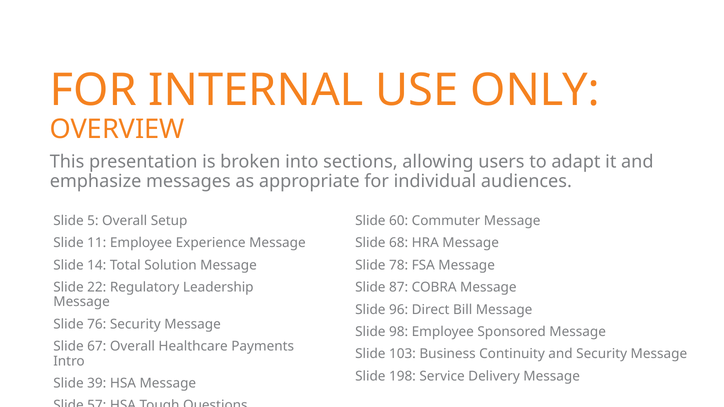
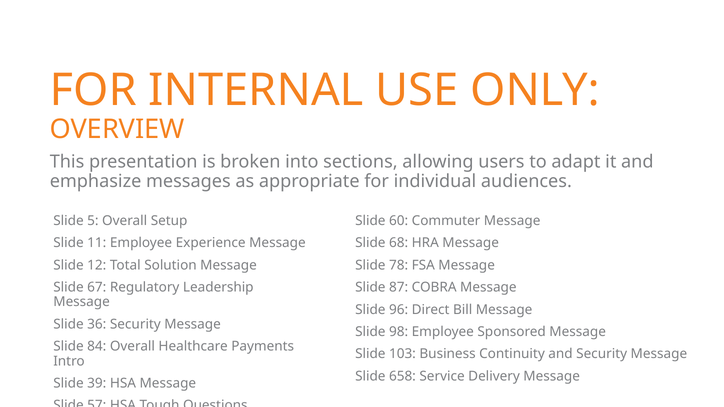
14: 14 -> 12
22: 22 -> 67
76: 76 -> 36
67: 67 -> 84
198: 198 -> 658
